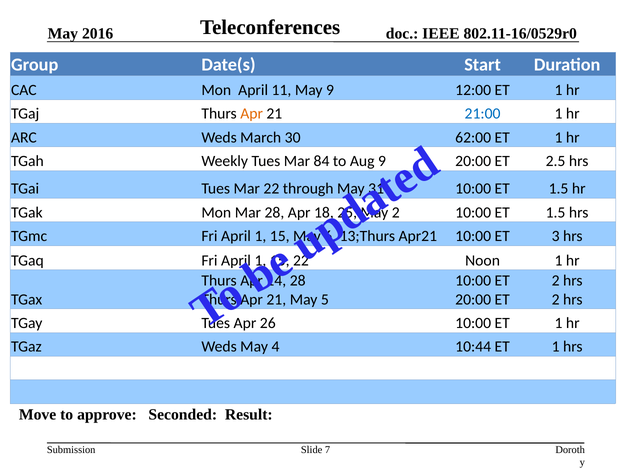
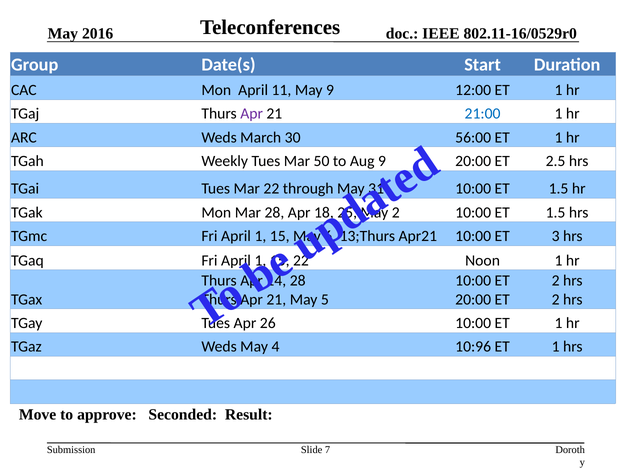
Apr at (252, 114) colour: orange -> purple
62:00: 62:00 -> 56:00
84: 84 -> 50
10:44: 10:44 -> 10:96
